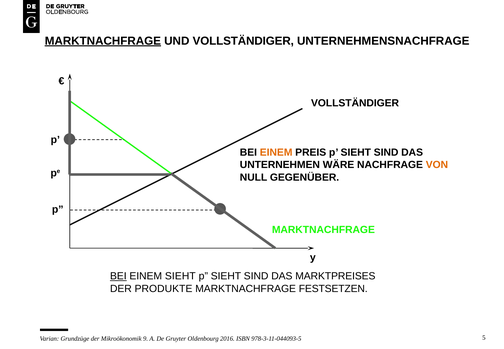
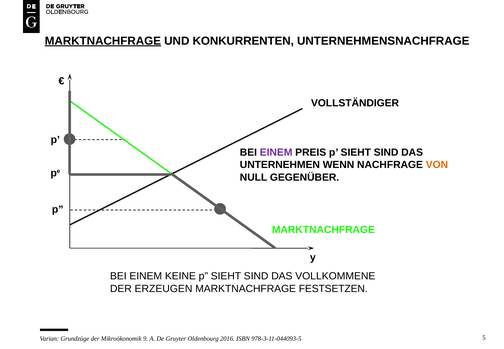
UND VOLLSTÄNDIGER: VOLLSTÄNDIGER -> KONKURRENTEN
EINEM at (276, 152) colour: orange -> purple
WÄRE: WÄRE -> WENN
BEI at (118, 276) underline: present -> none
EINEM SIEHT: SIEHT -> KEINE
MARKTPREISES: MARKTPREISES -> VOLLKOMMENE
PRODUKTE: PRODUKTE -> ERZEUGEN
